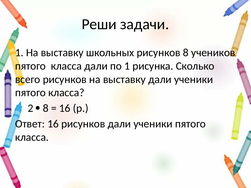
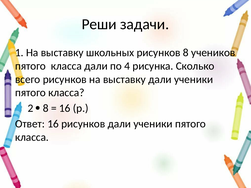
по 1: 1 -> 4
